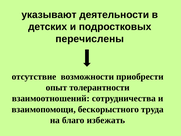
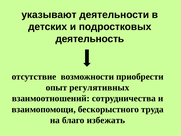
перечислены: перечислены -> деятельность
толерантности: толерантности -> регулятивных
